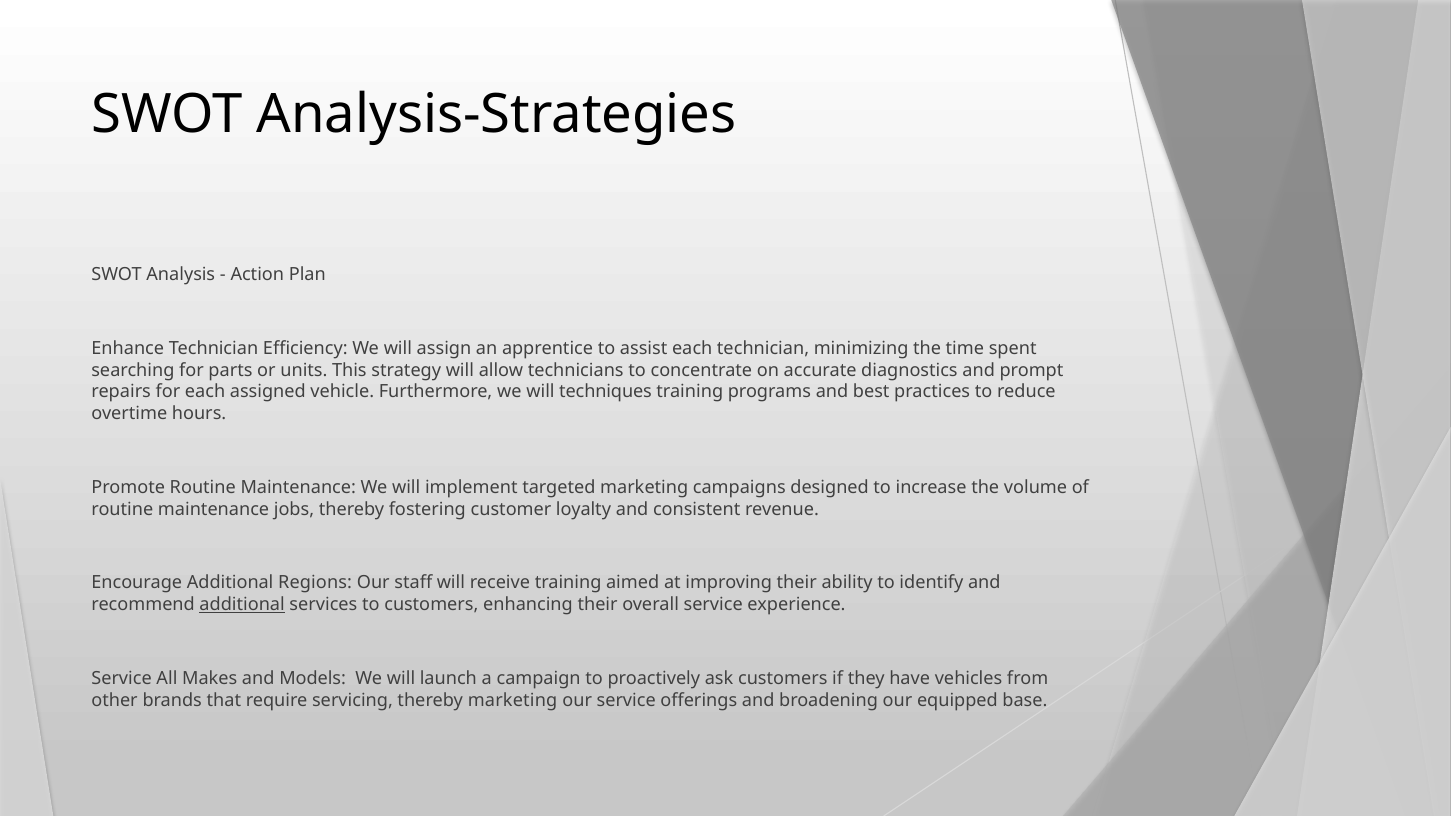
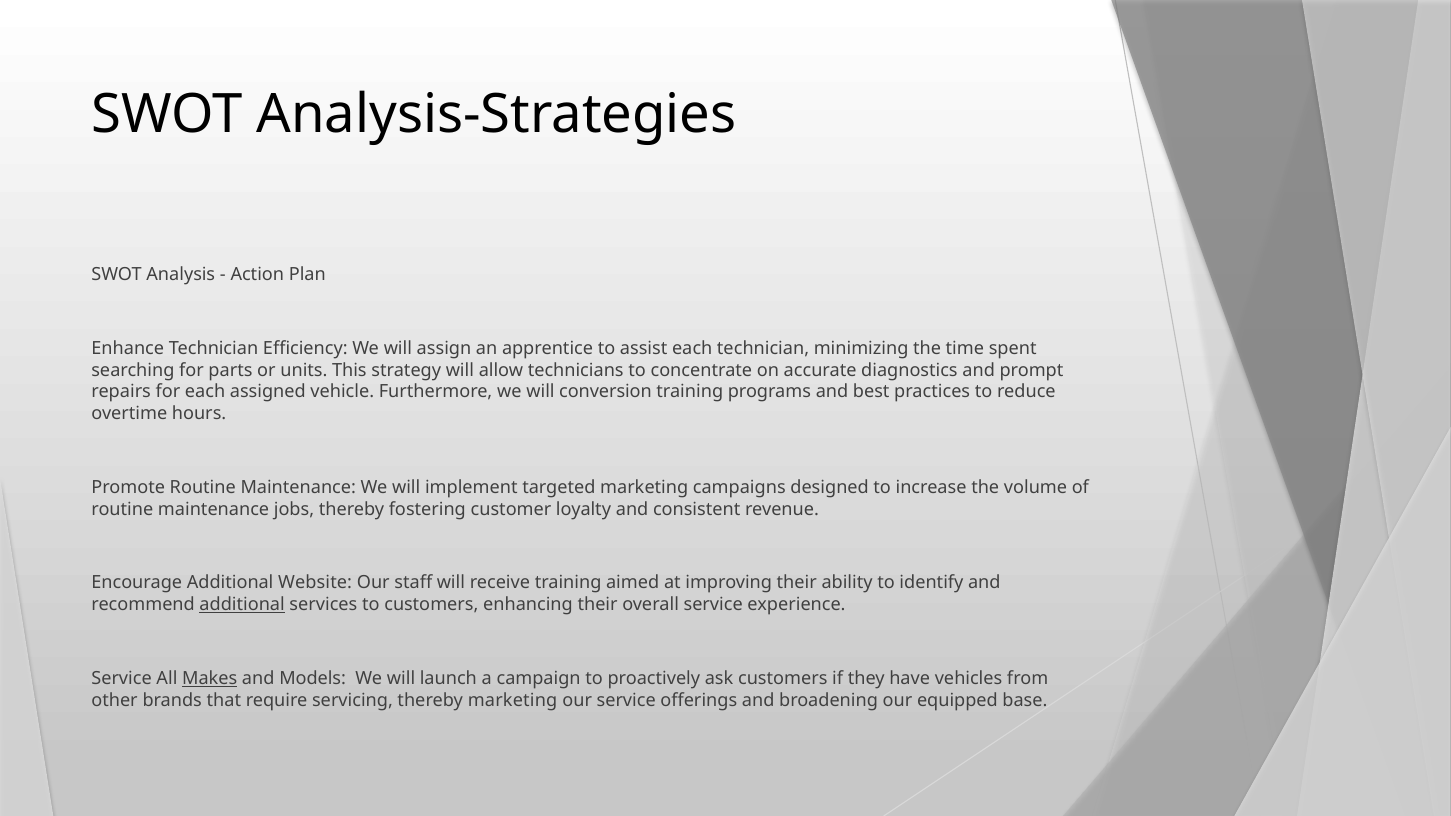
techniques: techniques -> conversion
Regions: Regions -> Website
Makes underline: none -> present
